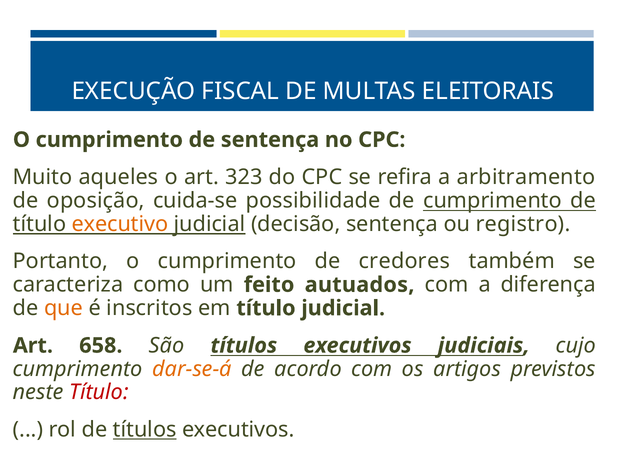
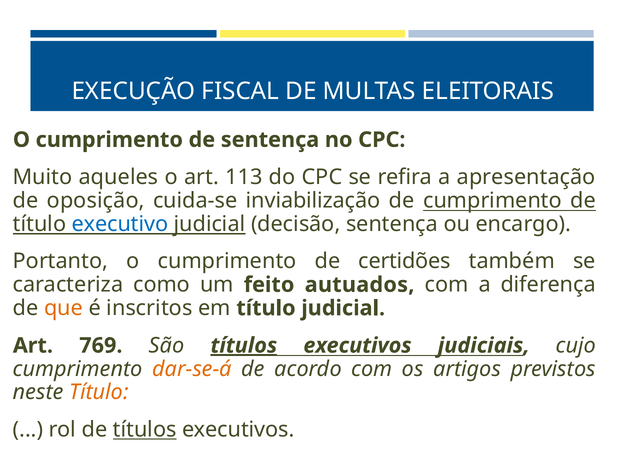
323: 323 -> 113
arbitramento: arbitramento -> apresentação
possibilidade: possibilidade -> inviabilização
executivo colour: orange -> blue
registro: registro -> encargo
credores: credores -> certidões
658: 658 -> 769
títulos at (244, 346) underline: none -> present
Título at (99, 393) colour: red -> orange
